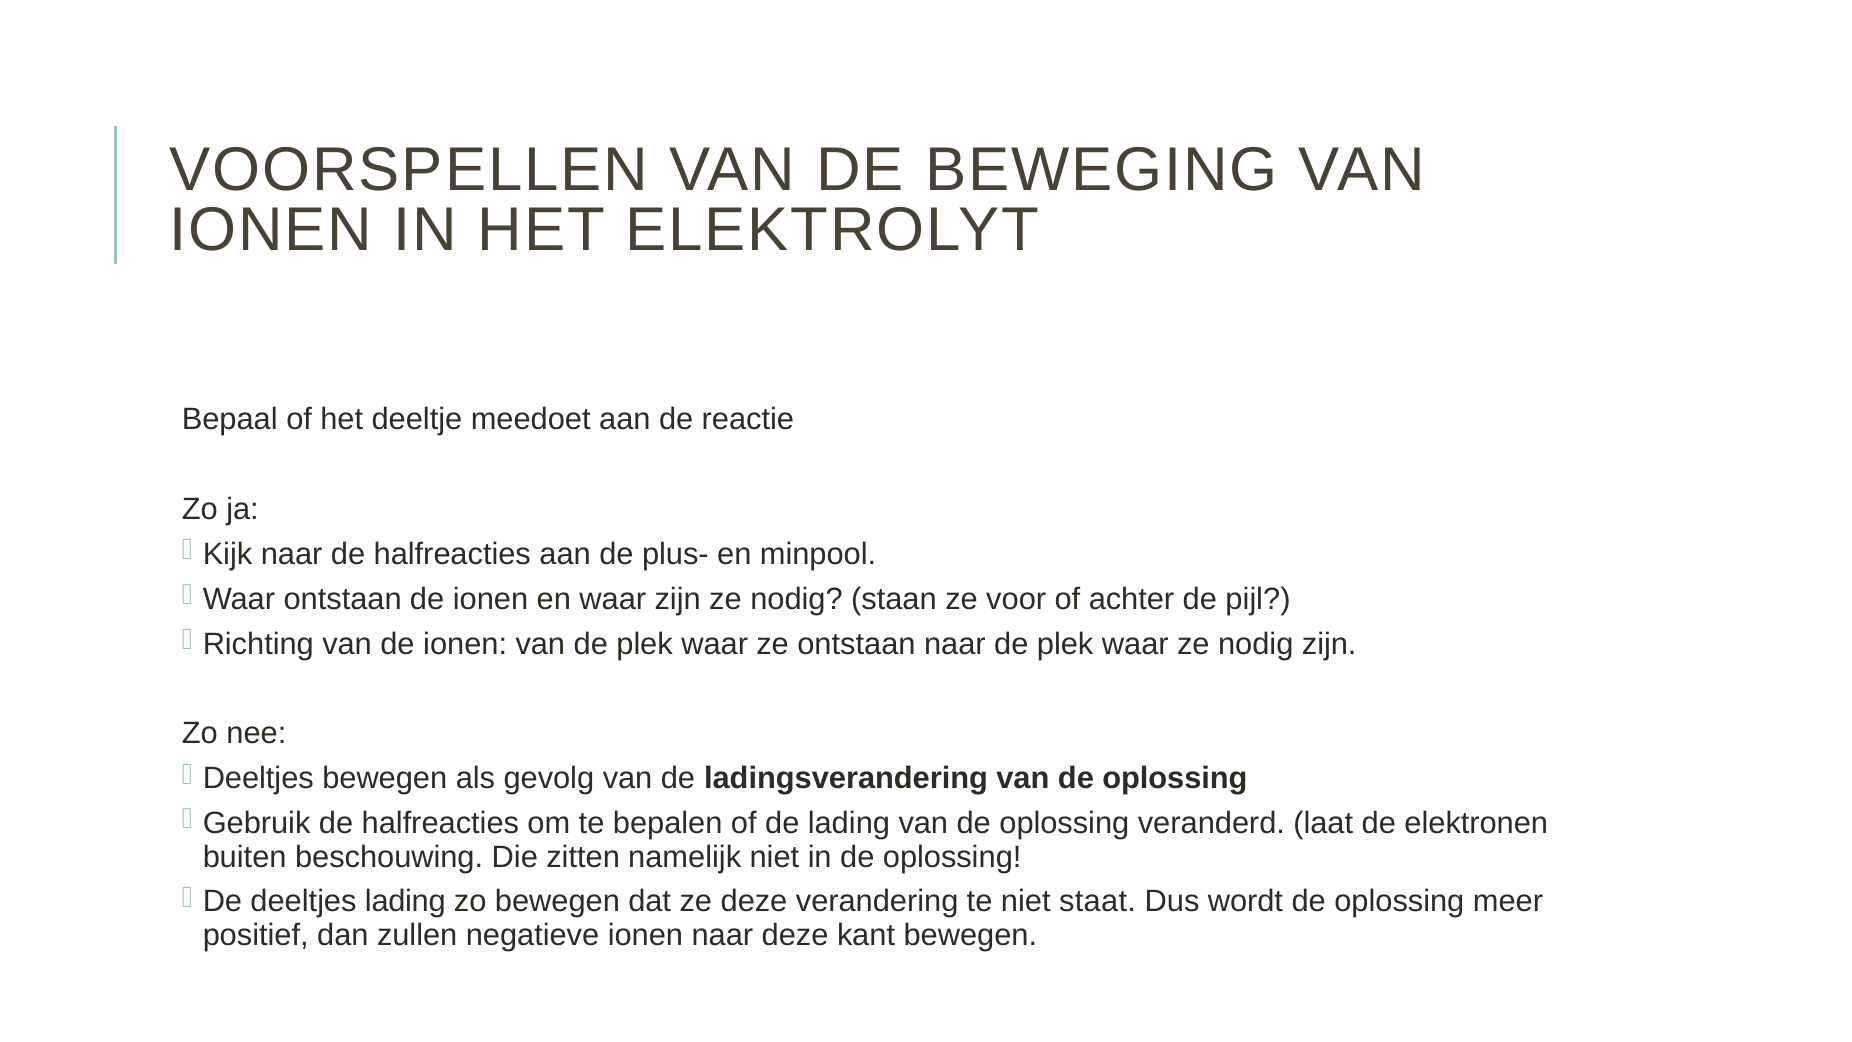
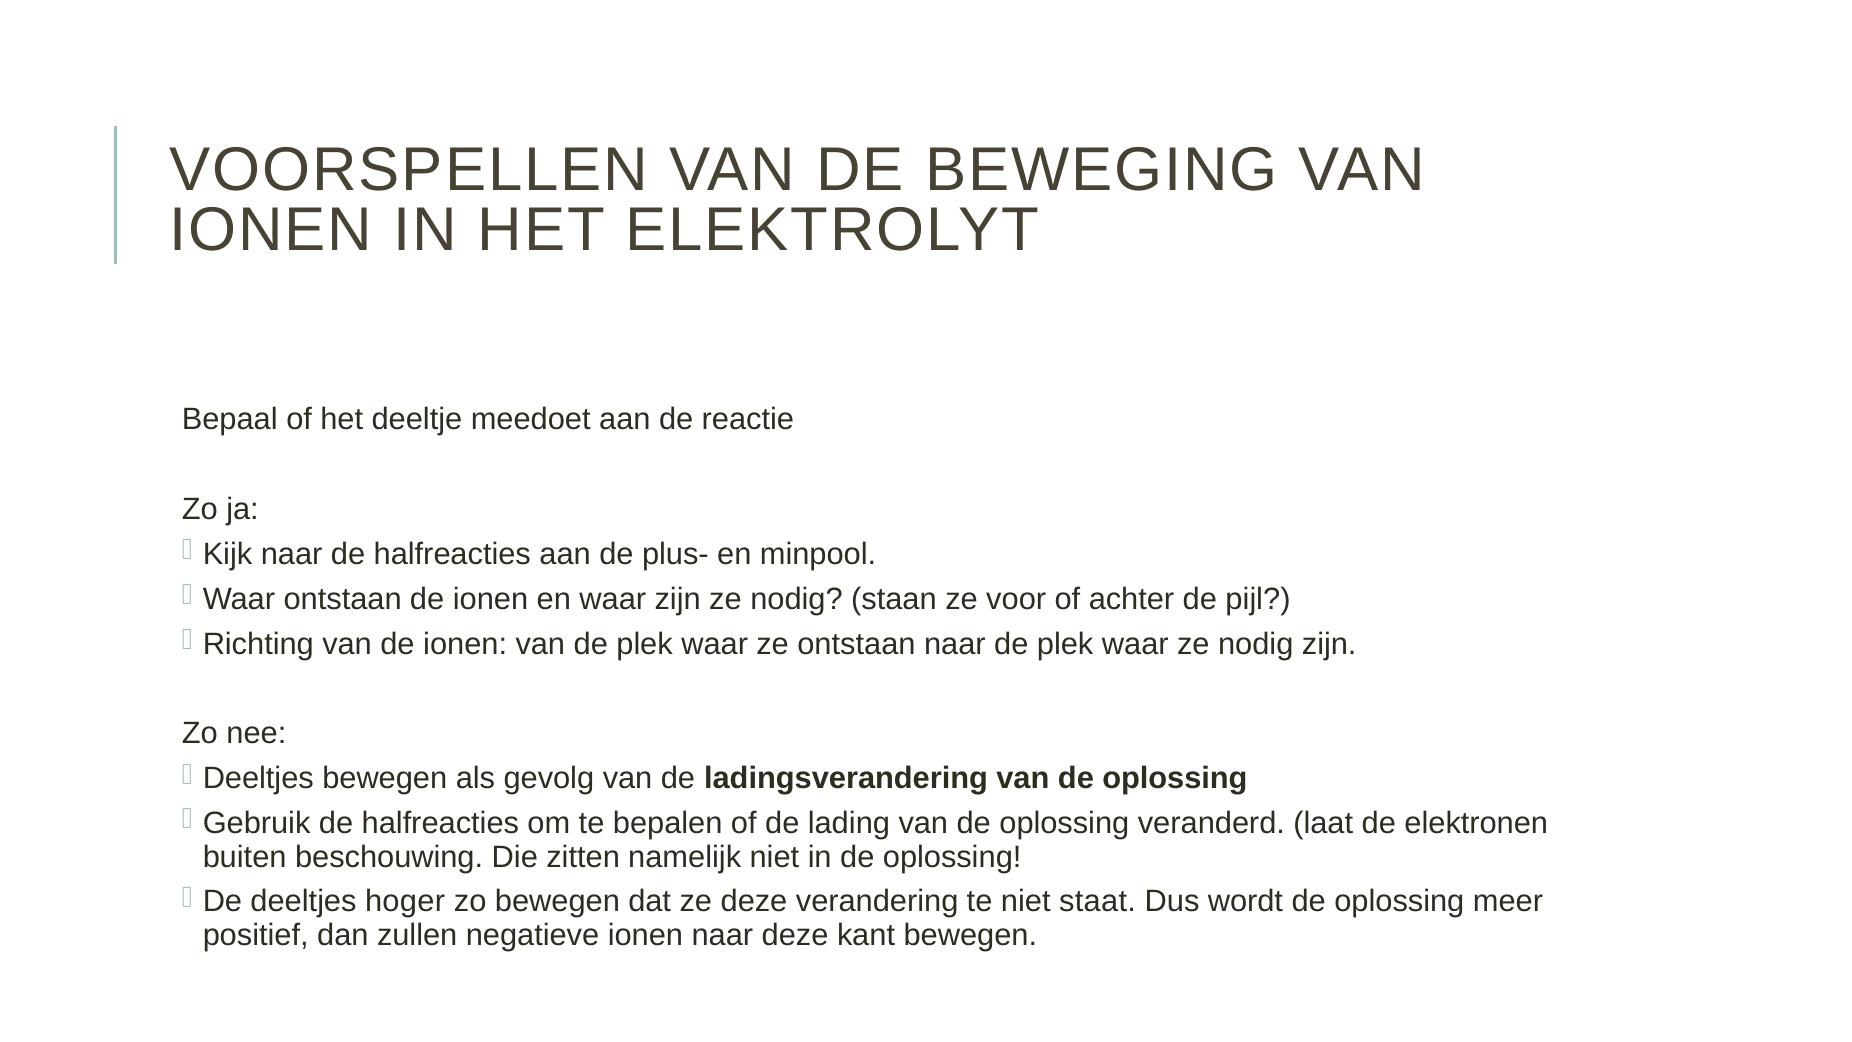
deeltjes lading: lading -> hoger
